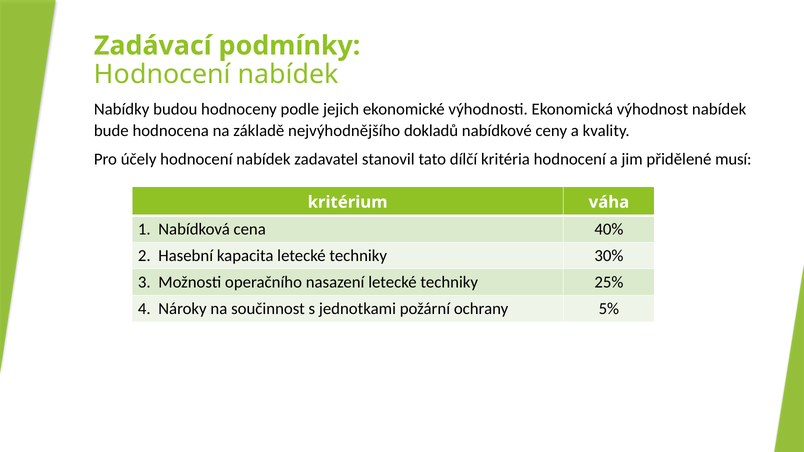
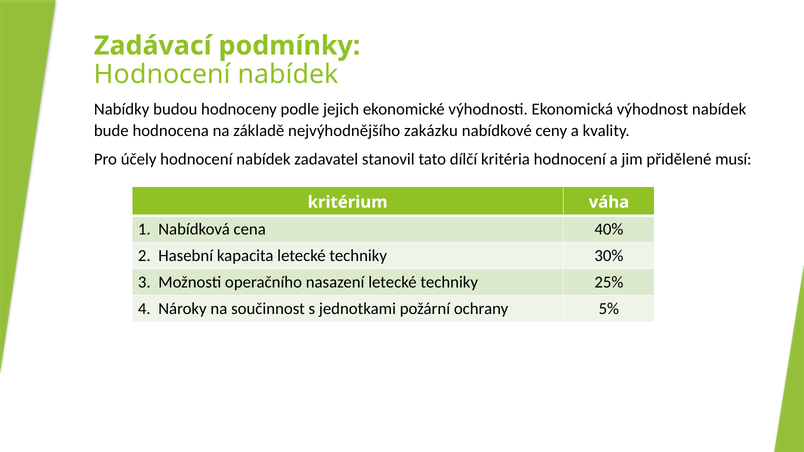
dokladů: dokladů -> zakázku
